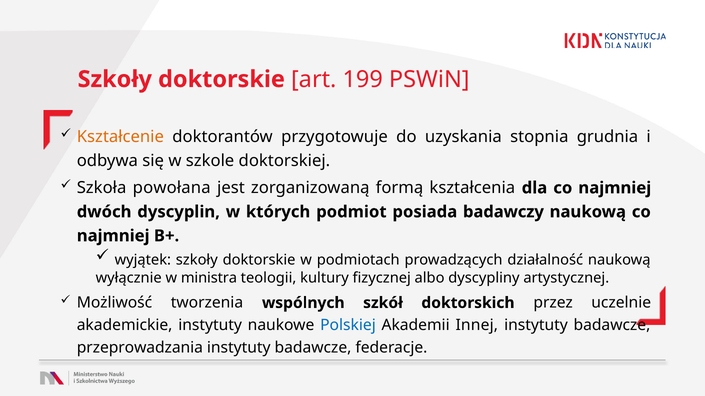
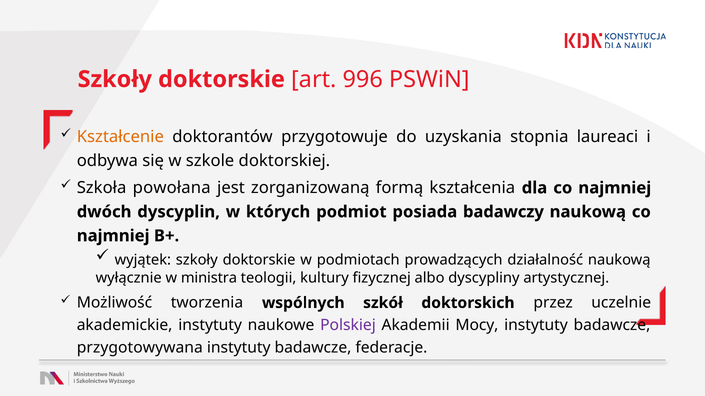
199: 199 -> 996
grudnia: grudnia -> laureaci
Polskiej colour: blue -> purple
Innej: Innej -> Mocy
przeprowadzania: przeprowadzania -> przygotowywana
